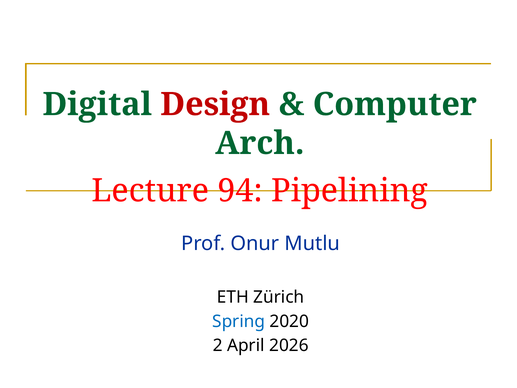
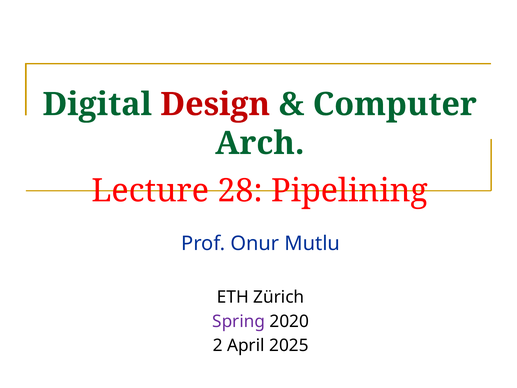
94: 94 -> 28
Spring colour: blue -> purple
2026: 2026 -> 2025
